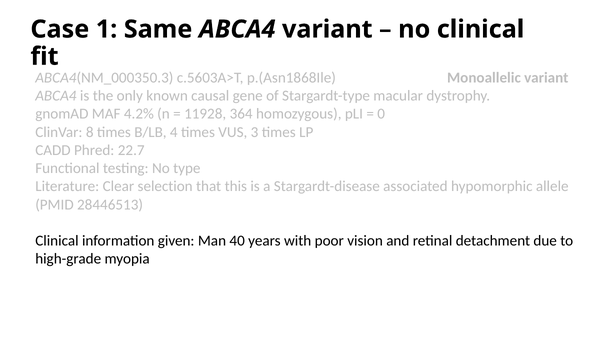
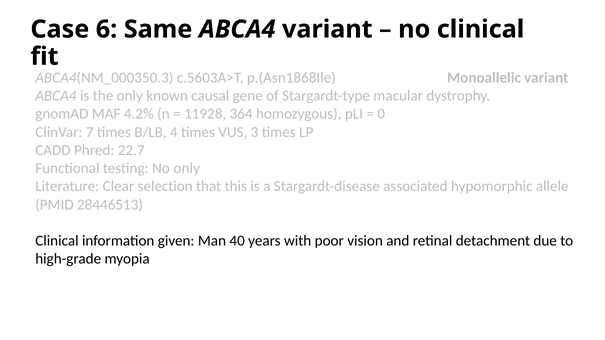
1: 1 -> 6
8: 8 -> 7
No type: type -> only
